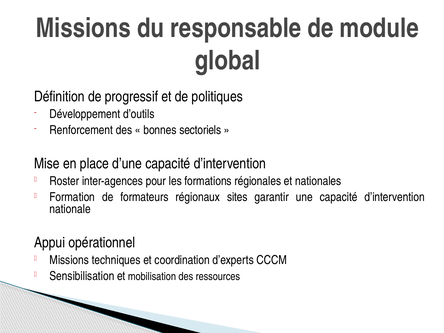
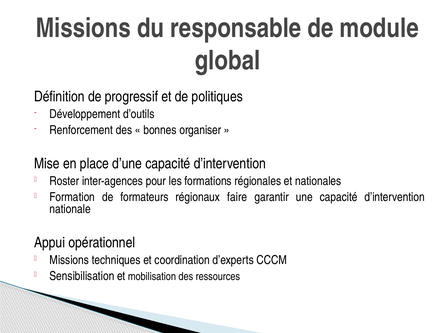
sectoriels: sectoriels -> organiser
sites: sites -> faire
